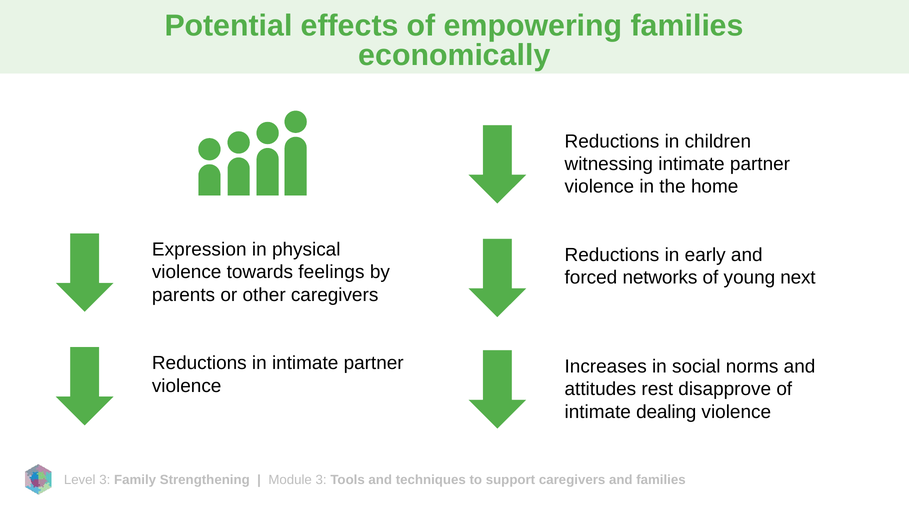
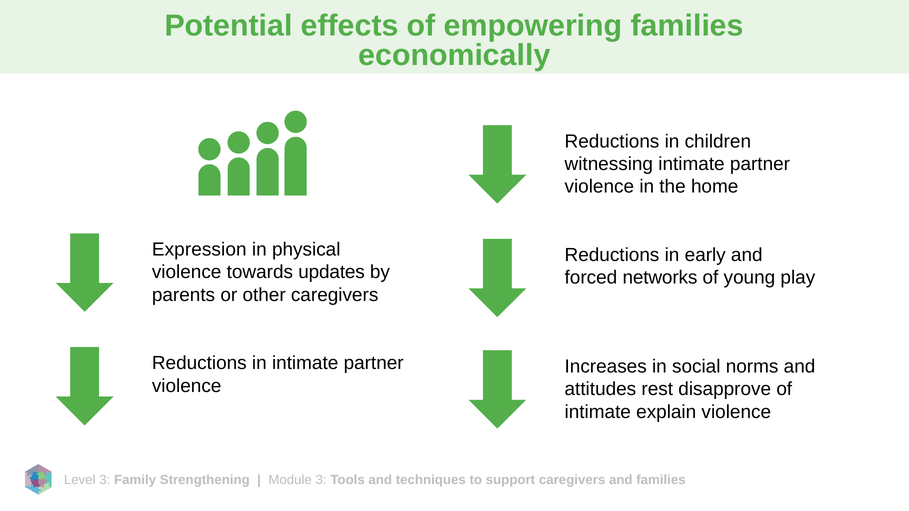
feelings: feelings -> updates
next: next -> play
dealing: dealing -> explain
